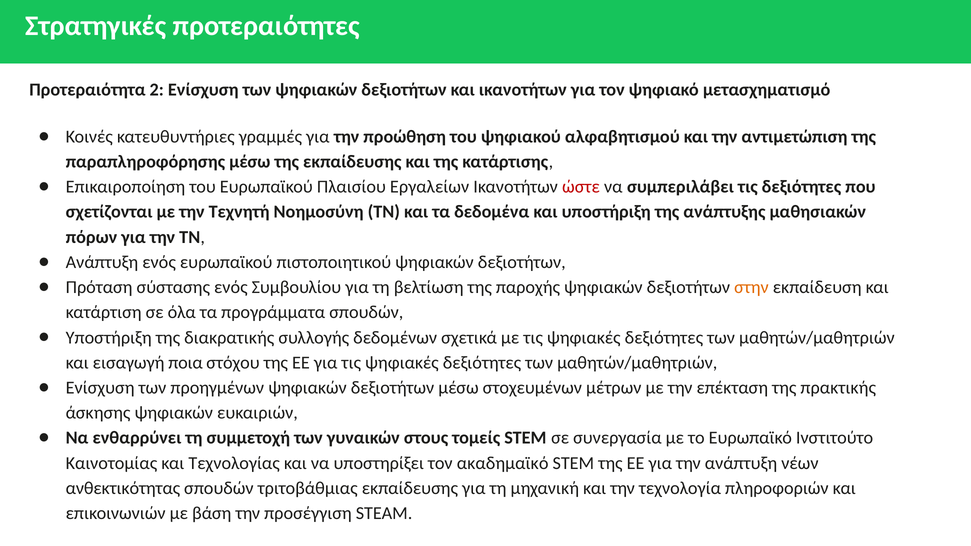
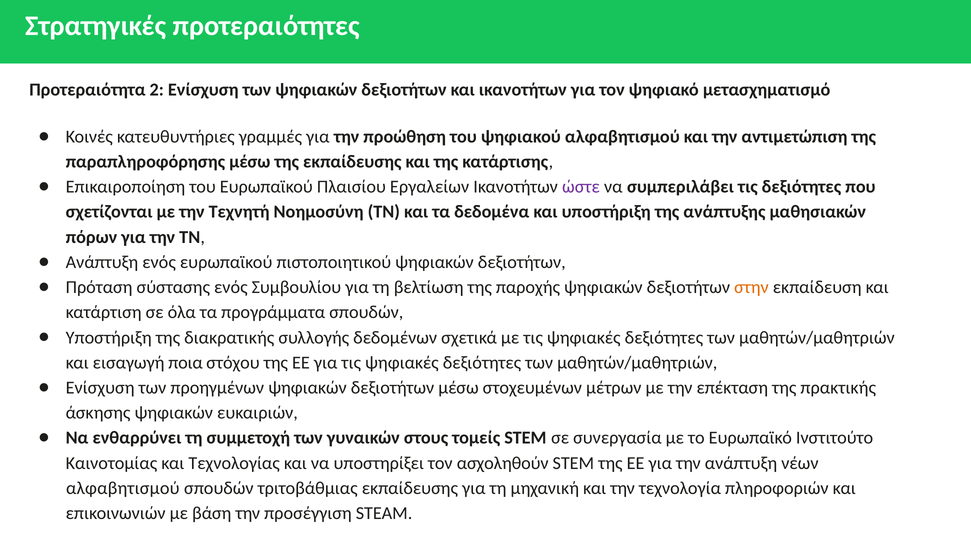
ώστε colour: red -> purple
ακαδημαϊκό: ακαδημαϊκό -> ασχοληθούν
ανθεκτικότητας at (123, 488): ανθεκτικότητας -> αλφαβητισμού
